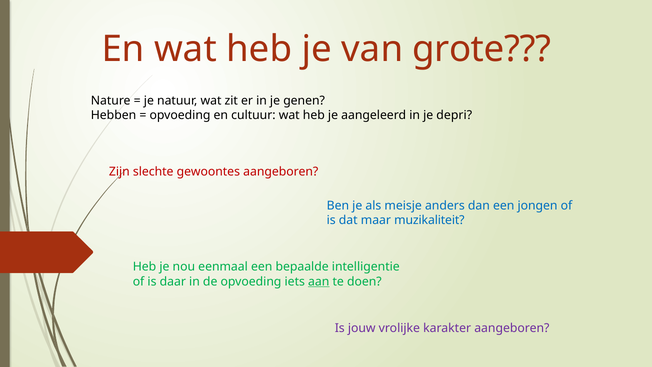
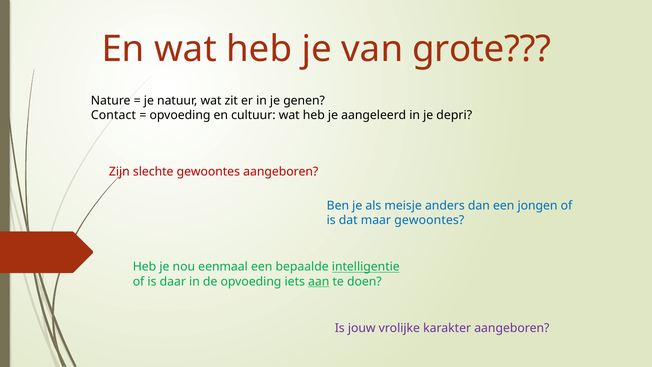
Hebben: Hebben -> Contact
maar muzikaliteit: muzikaliteit -> gewoontes
intelligentie underline: none -> present
